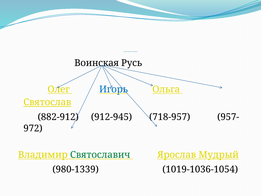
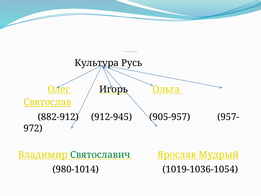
Воинская: Воинская -> Культура
Игорь colour: blue -> black
718-957: 718-957 -> 905-957
980-1339: 980-1339 -> 980-1014
